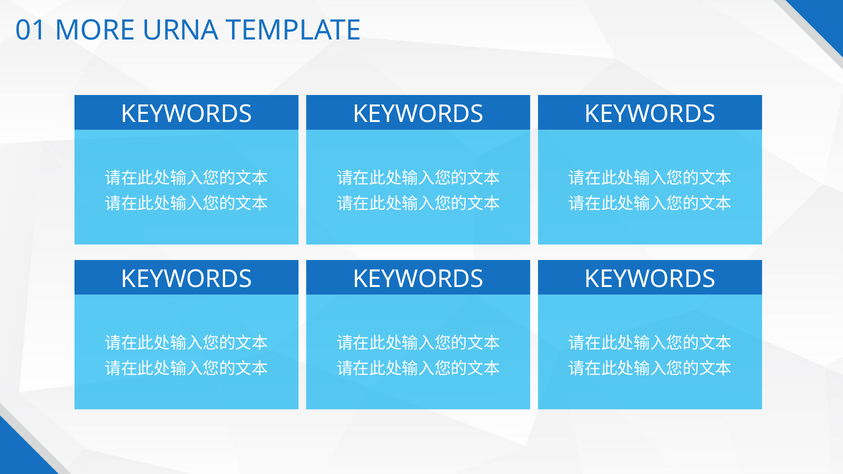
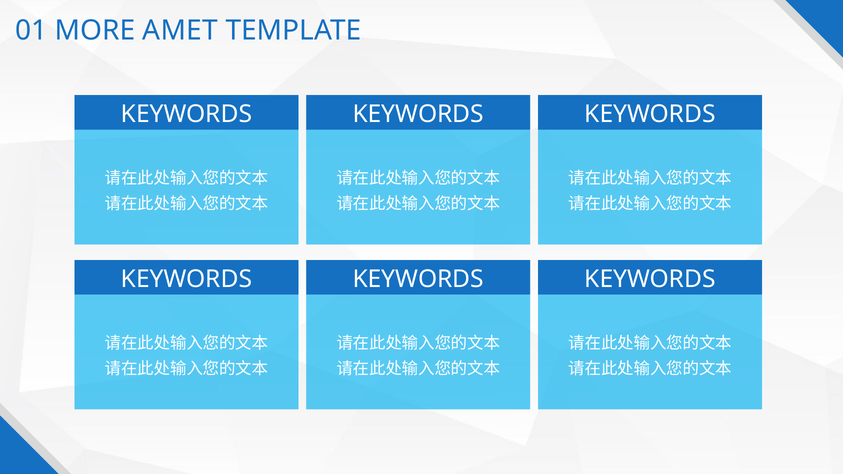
URNA: URNA -> AMET
